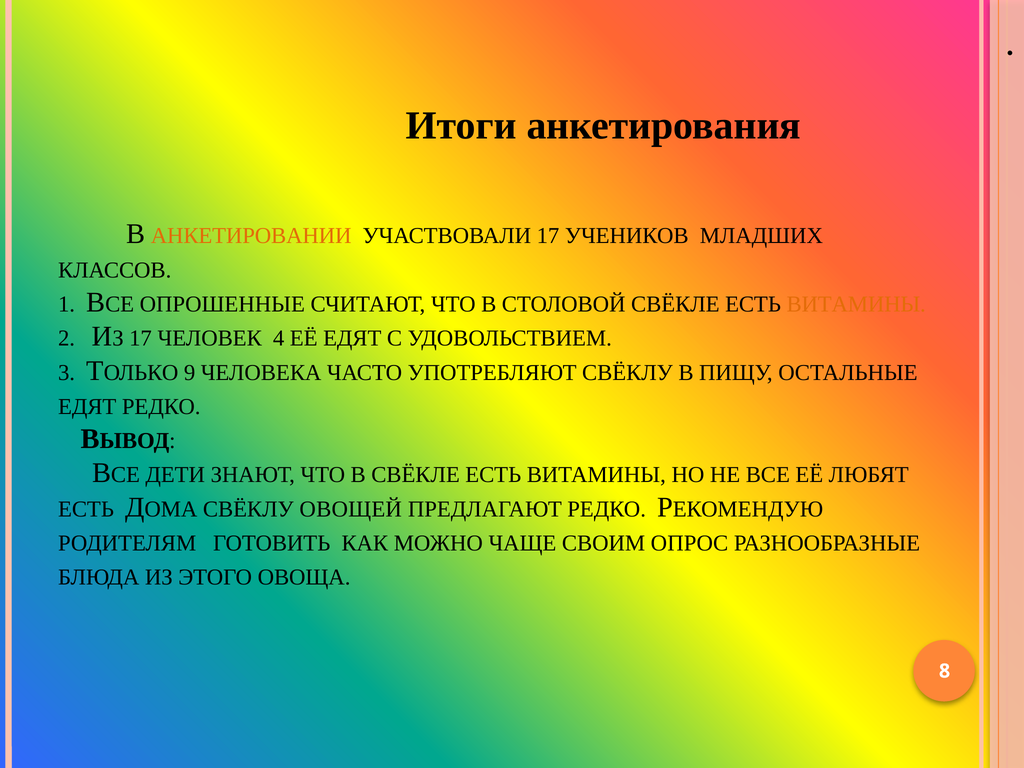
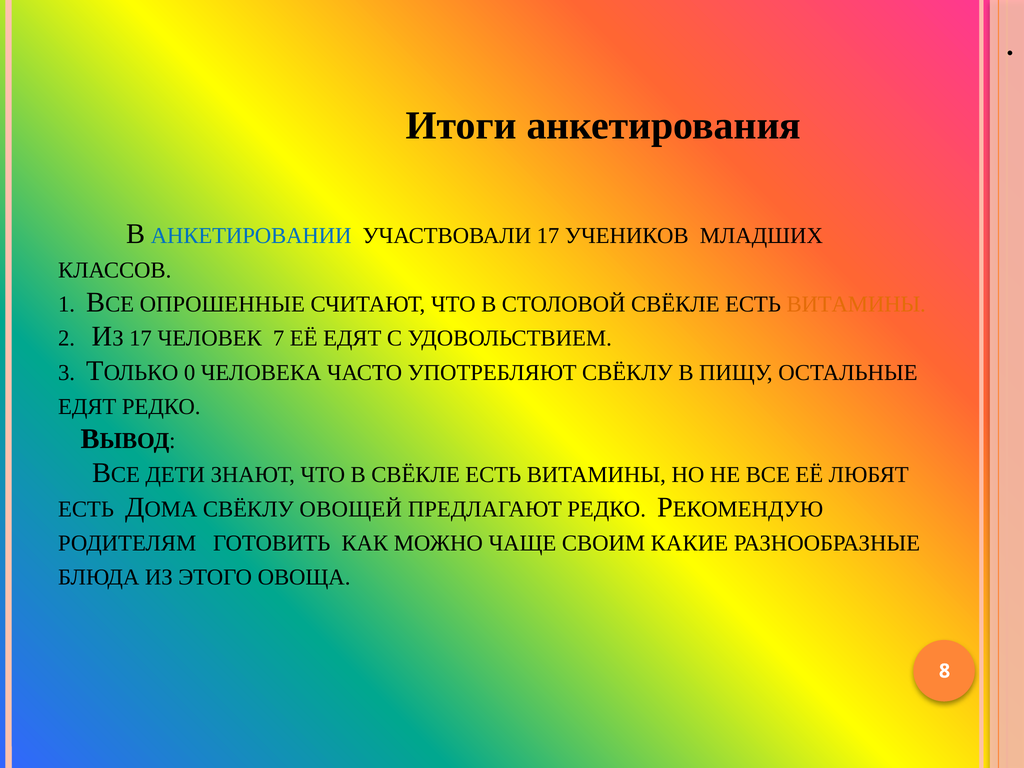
АНКЕТИРОВАНИИ colour: orange -> blue
4: 4 -> 7
9: 9 -> 0
ОПРОС: ОПРОС -> КАКИЕ
